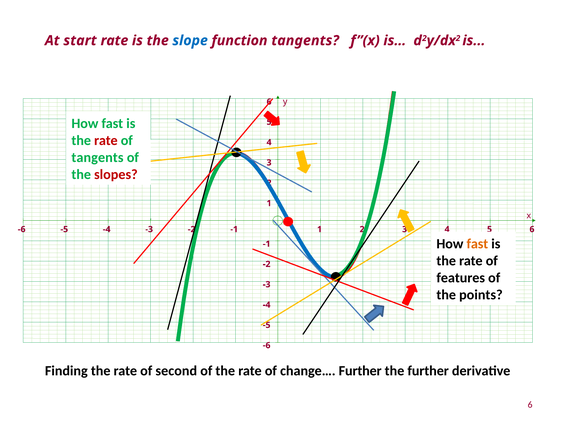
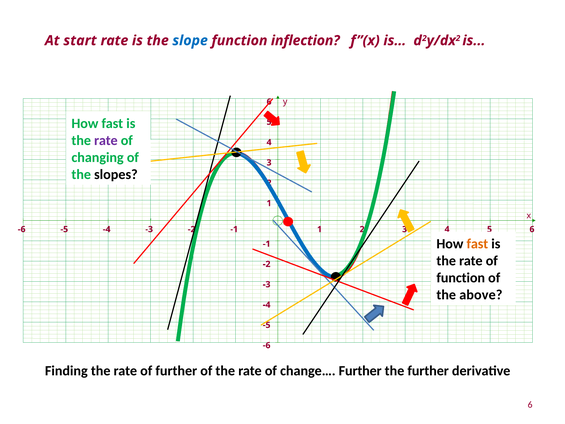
function tangents: tangents -> inflection
rate at (106, 140) colour: red -> purple
tangents at (97, 157): tangents -> changing
slopes colour: red -> black
features at (461, 278): features -> function
points: points -> above
of second: second -> further
